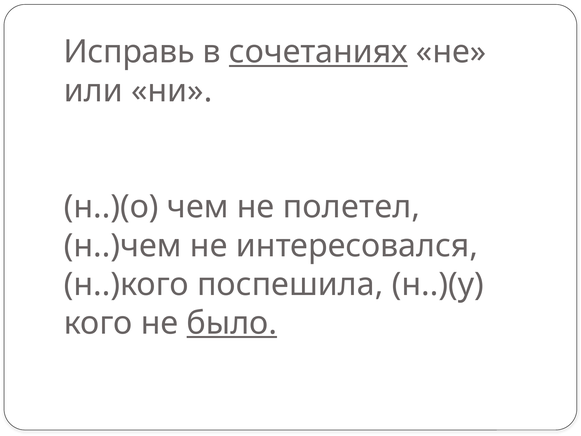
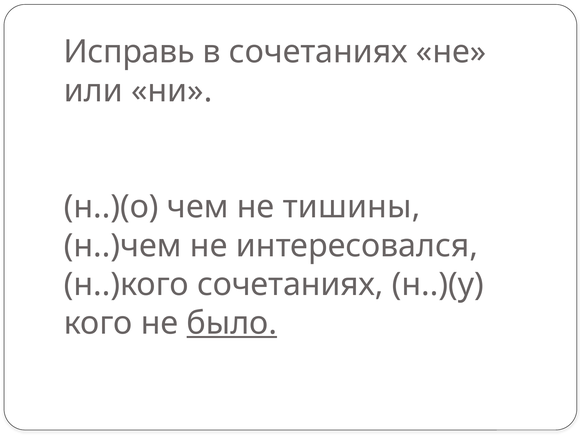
сочетаниях at (318, 52) underline: present -> none
полетел: полетел -> тишины
н..)кого поспешила: поспешила -> сочетаниях
